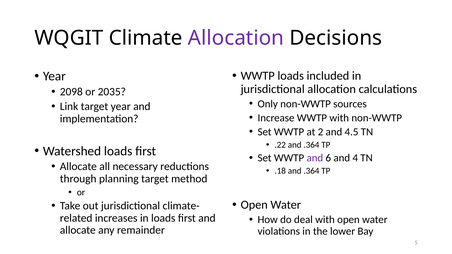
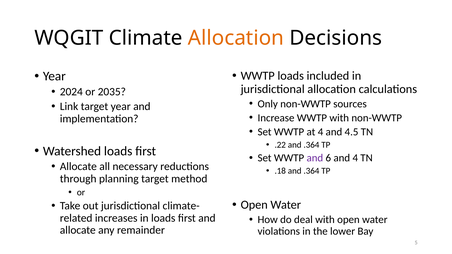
Allocation at (236, 38) colour: purple -> orange
2098: 2098 -> 2024
at 2: 2 -> 4
